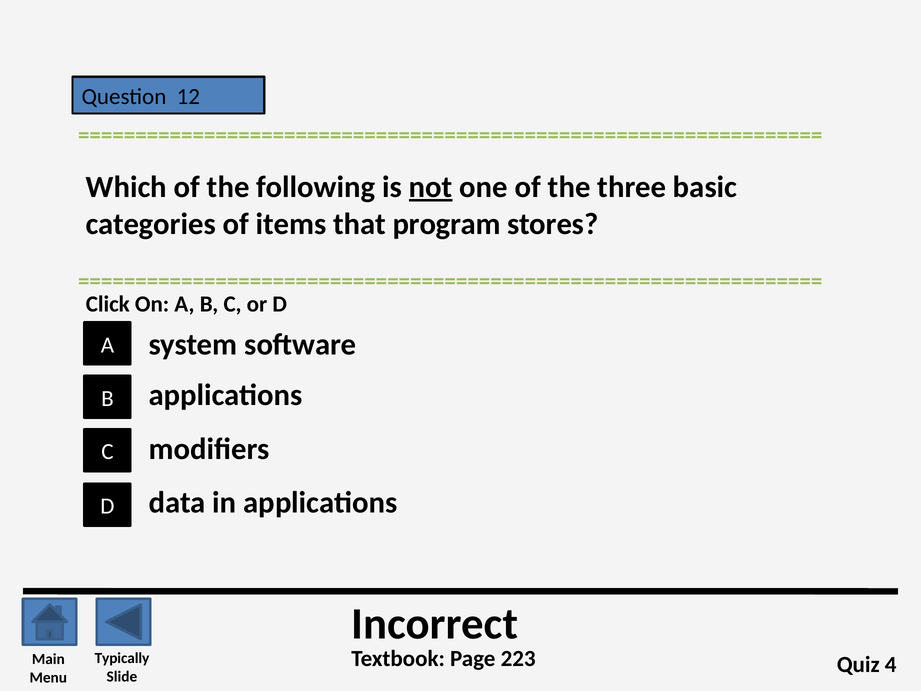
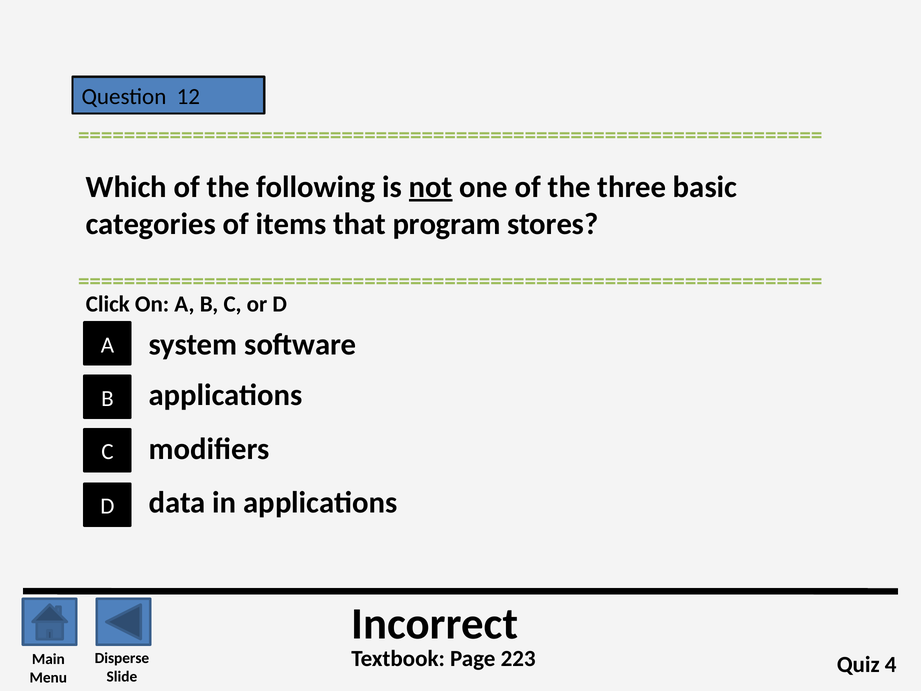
Typically: Typically -> Disperse
